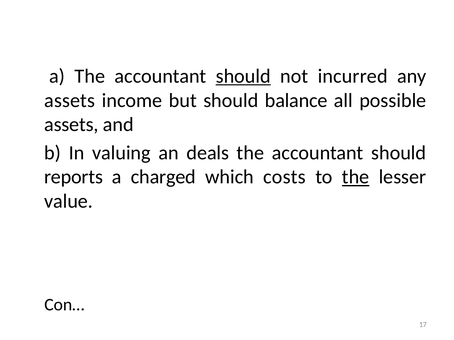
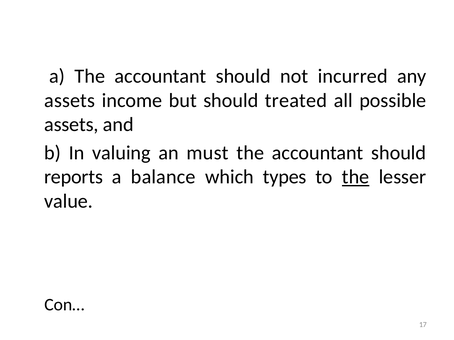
should at (243, 76) underline: present -> none
balance: balance -> treated
deals: deals -> must
charged: charged -> balance
costs: costs -> types
